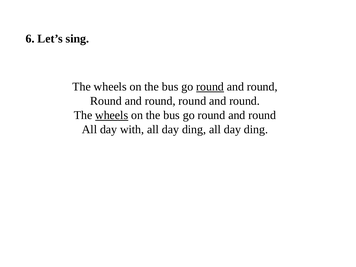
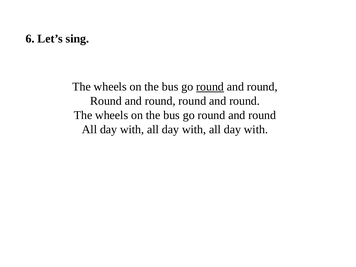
wheels at (112, 115) underline: present -> none
ding at (194, 130): ding -> with
ding at (256, 130): ding -> with
